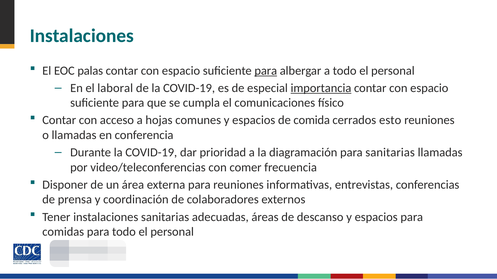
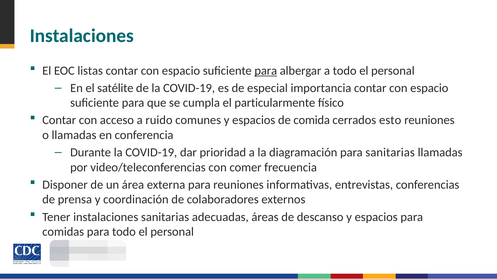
palas: palas -> listas
laboral: laboral -> satélite
importancia underline: present -> none
comunicaciones: comunicaciones -> particularmente
hojas: hojas -> ruido
